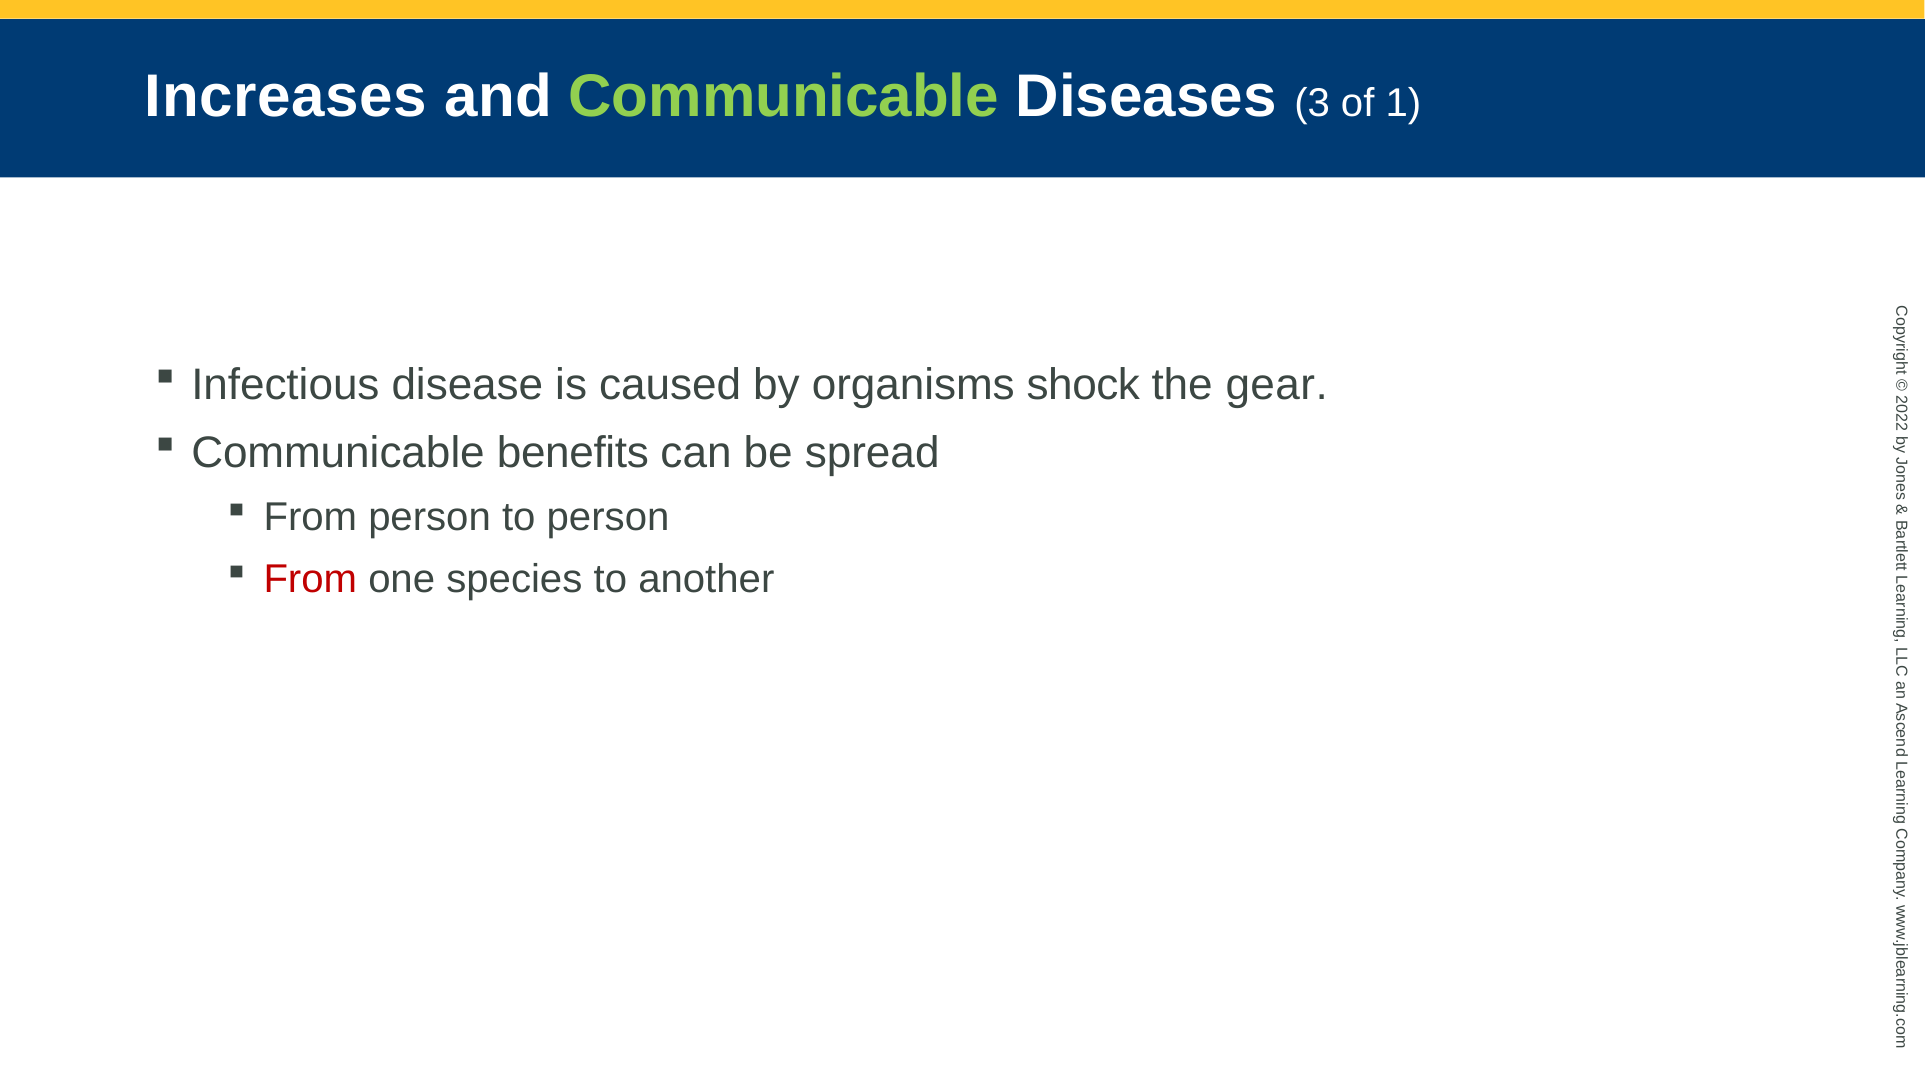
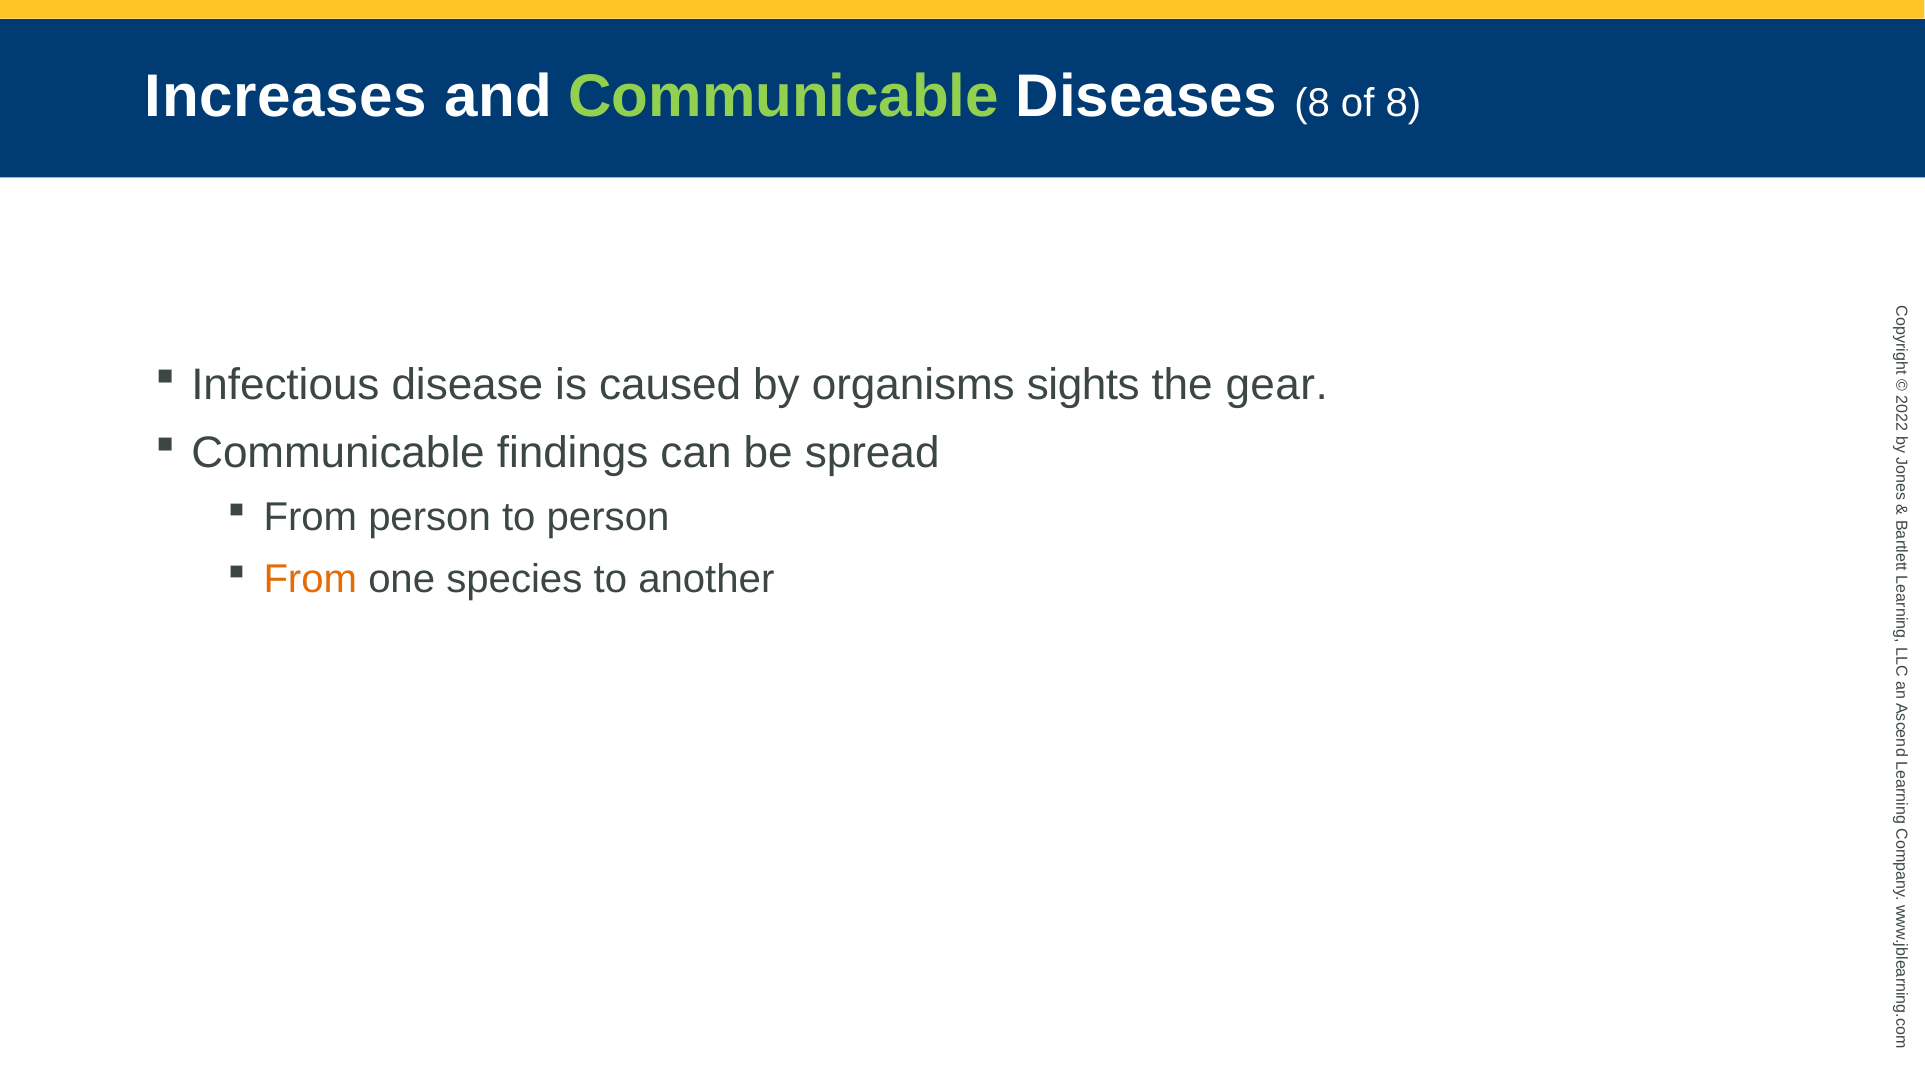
Diseases 3: 3 -> 8
of 1: 1 -> 8
shock: shock -> sights
benefits: benefits -> findings
From at (310, 580) colour: red -> orange
